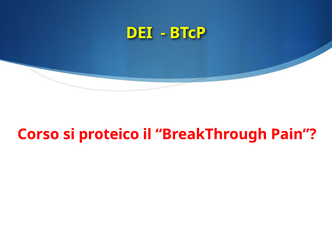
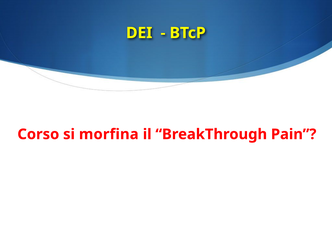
proteico: proteico -> morfina
